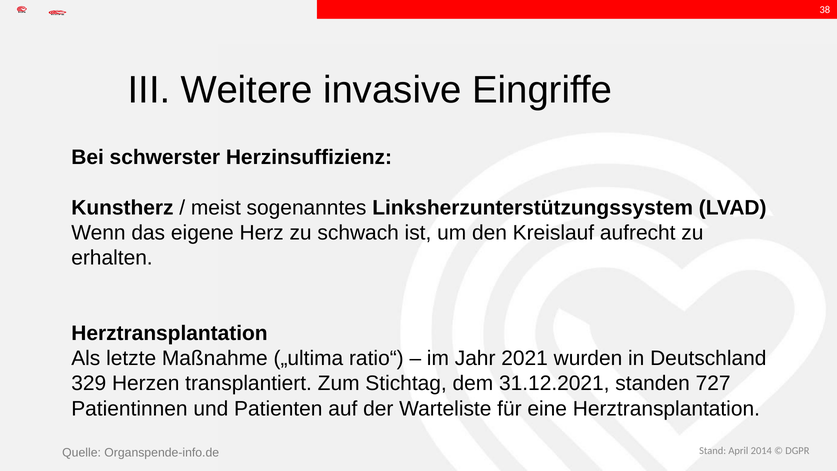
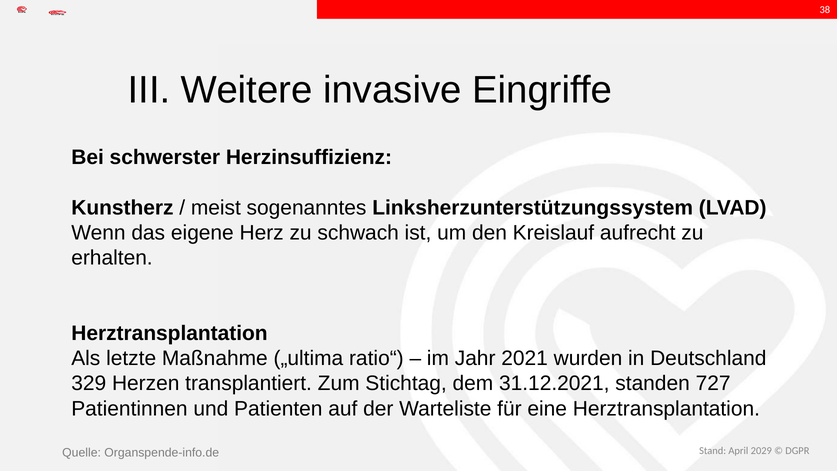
2014: 2014 -> 2029
